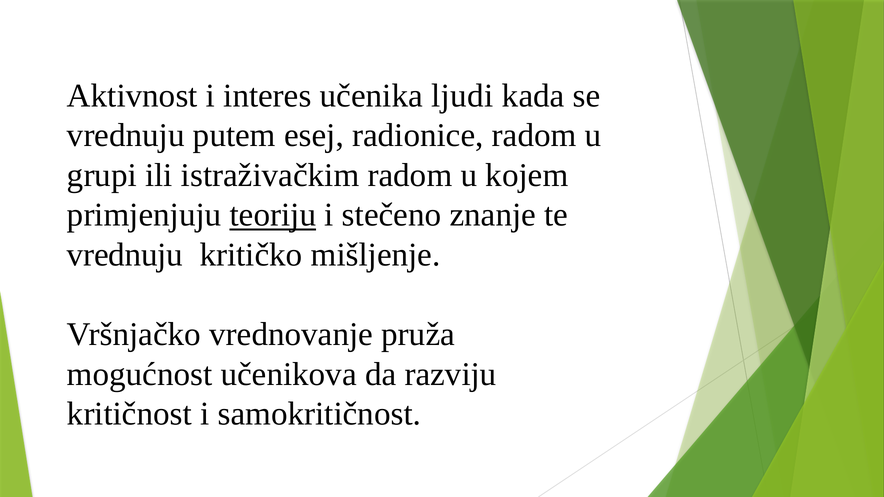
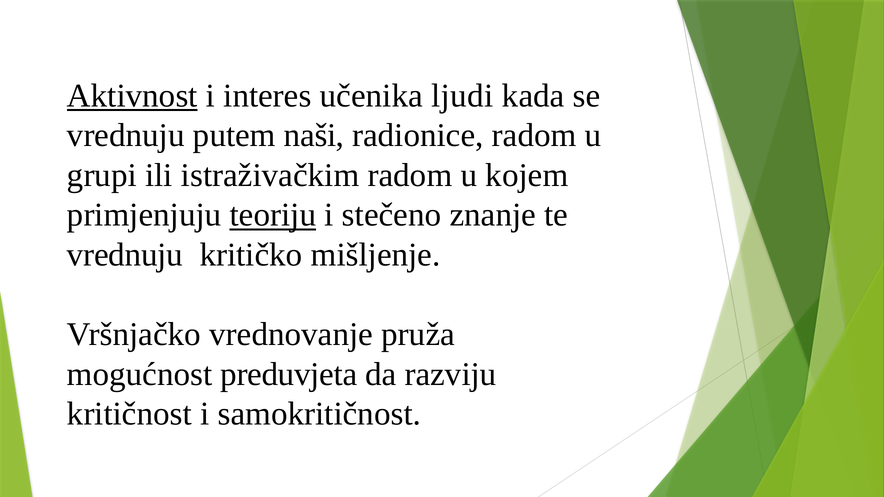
Aktivnost underline: none -> present
esej: esej -> naši
učenikova: učenikova -> preduvjeta
